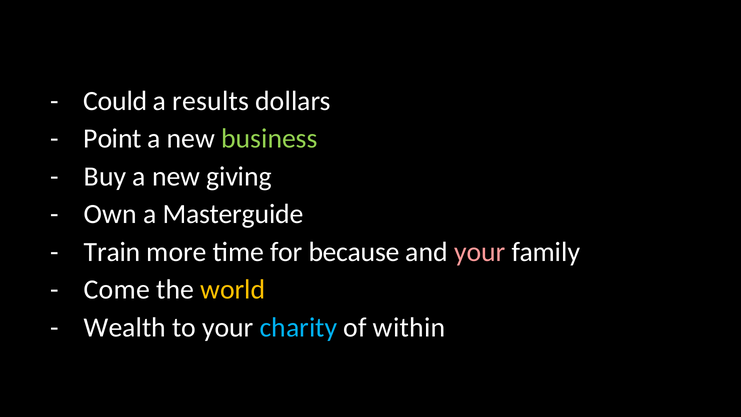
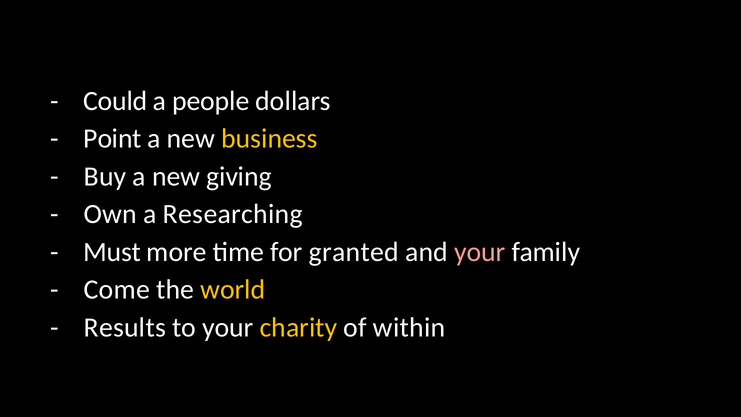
results: results -> people
business colour: light green -> yellow
Masterguide: Masterguide -> Researching
Train: Train -> Must
because: because -> granted
Wealth: Wealth -> Results
charity colour: light blue -> yellow
